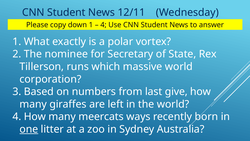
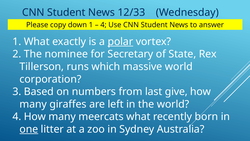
12/11: 12/11 -> 12/33
polar underline: none -> present
meercats ways: ways -> what
